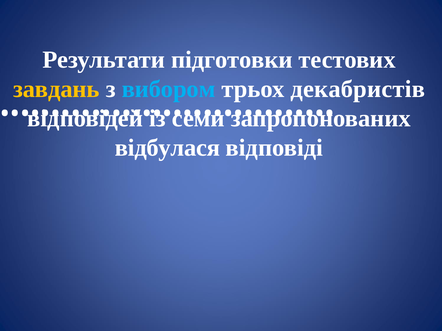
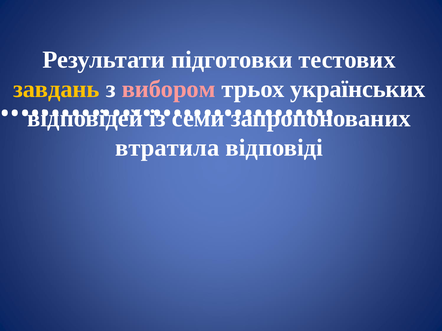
вибором colour: light blue -> pink
декабристів: декабристів -> українських
відбулася: відбулася -> втратила
